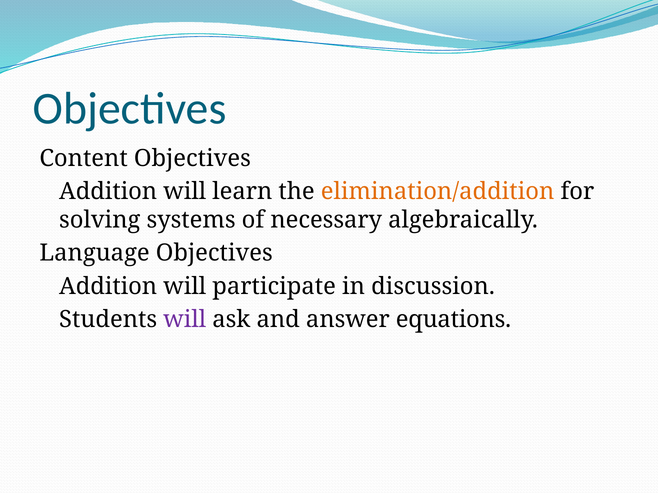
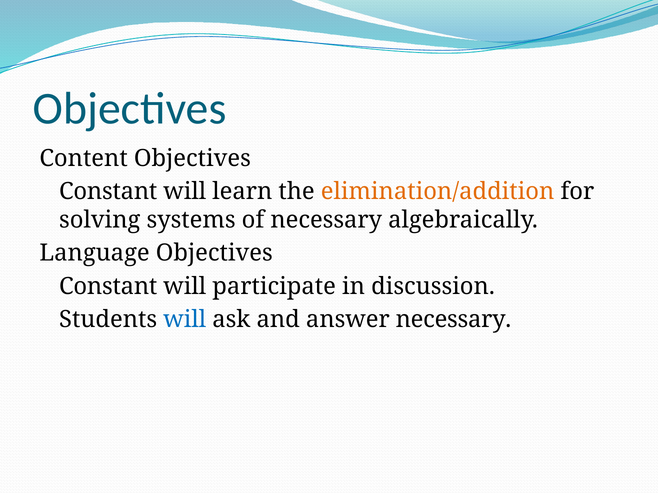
Addition at (108, 192): Addition -> Constant
Addition at (108, 287): Addition -> Constant
will at (185, 320) colour: purple -> blue
answer equations: equations -> necessary
